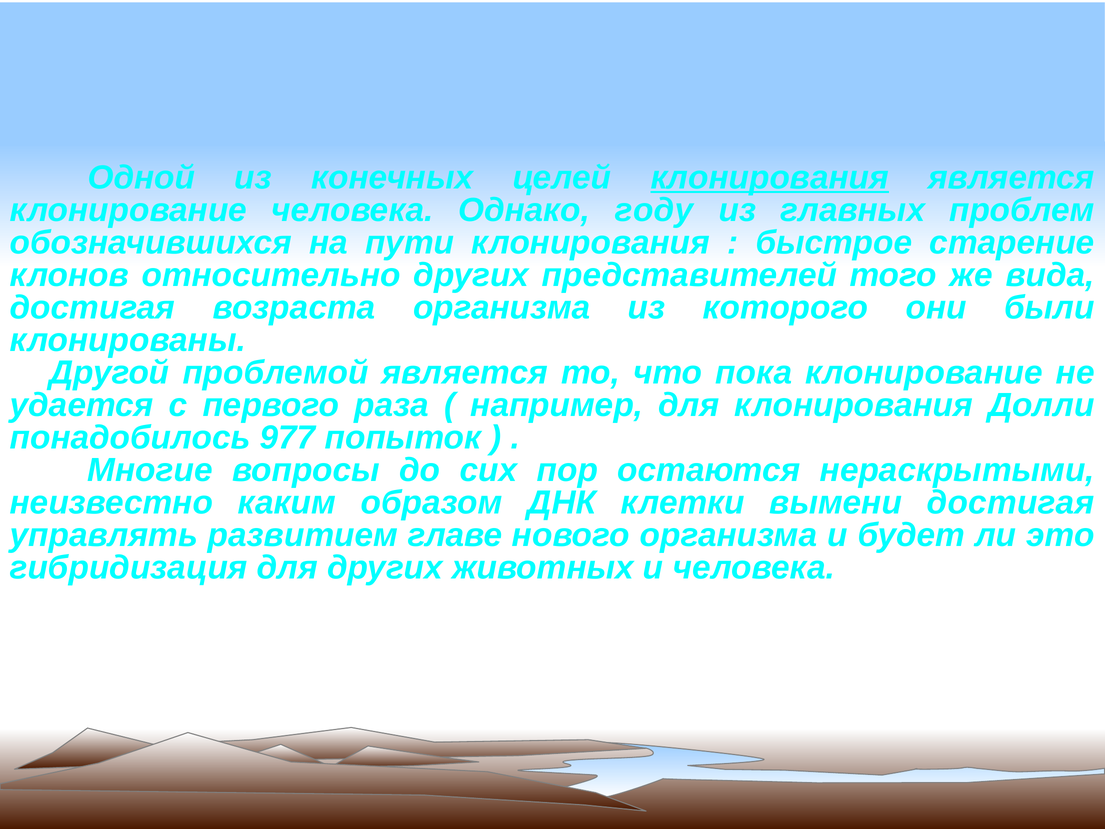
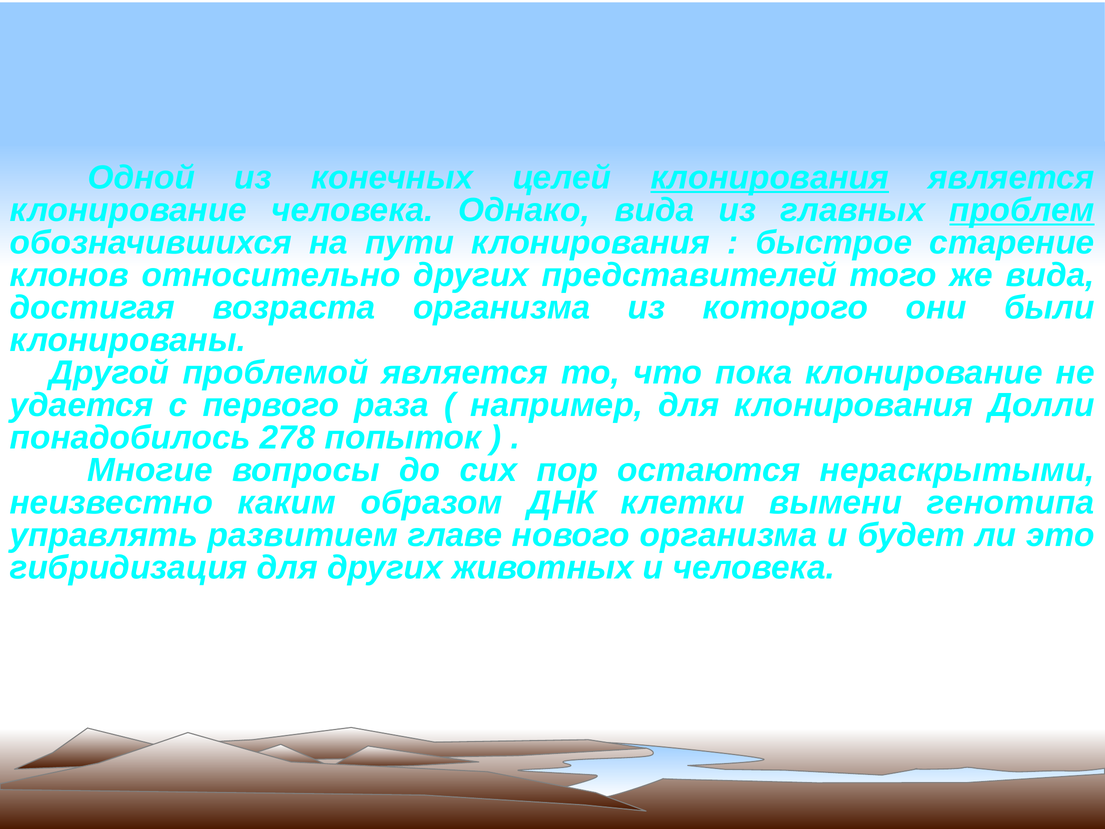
Однако году: году -> вида
проблем underline: none -> present
977: 977 -> 278
вымени достигая: достигая -> генотипа
